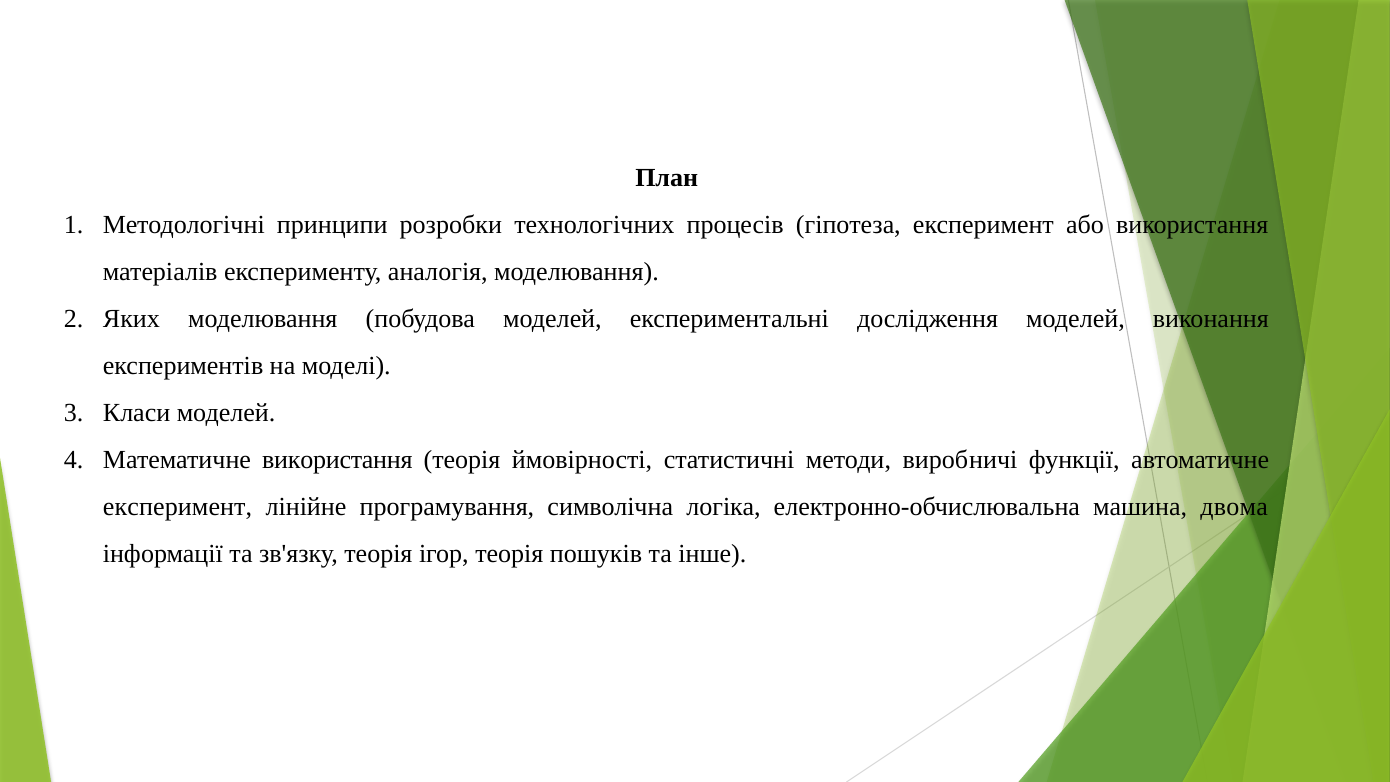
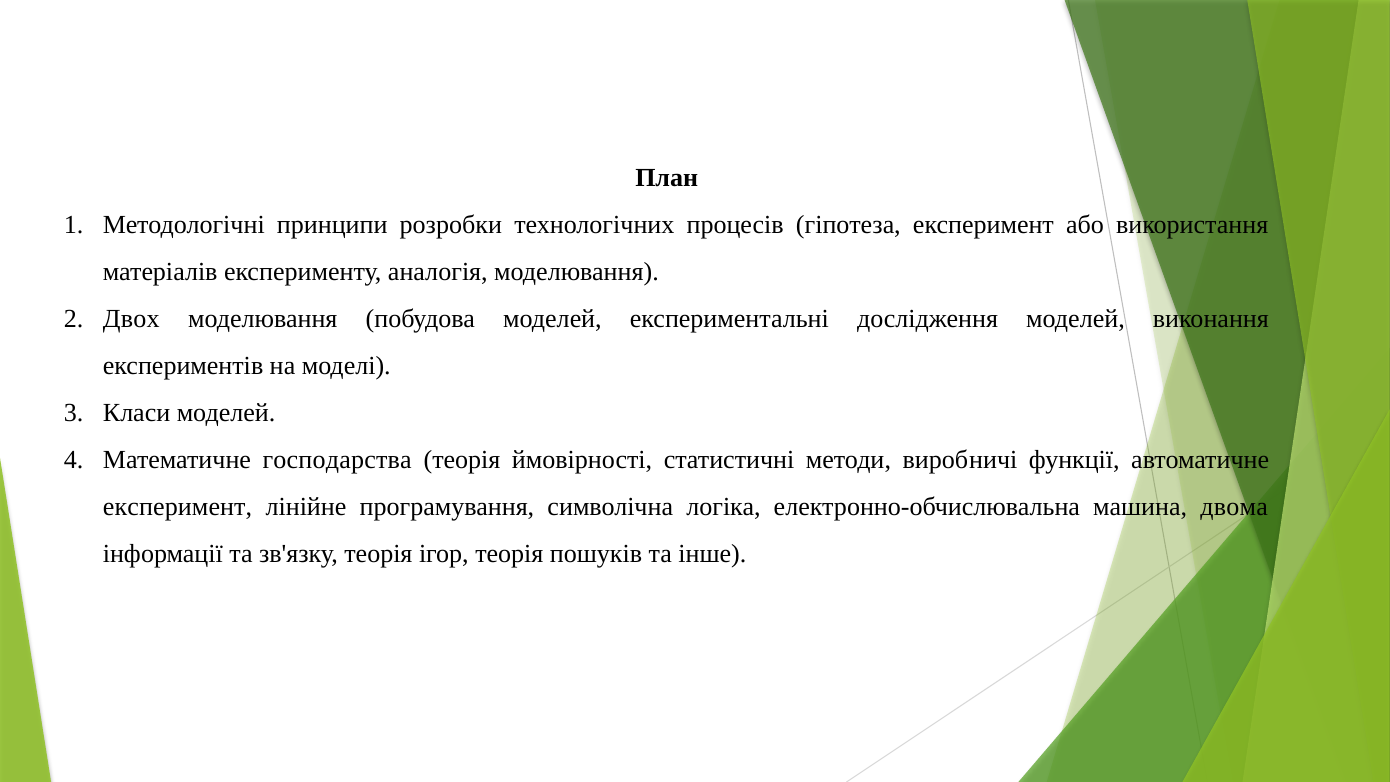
Яких: Яких -> Двох
Математичне використання: використання -> господарства
